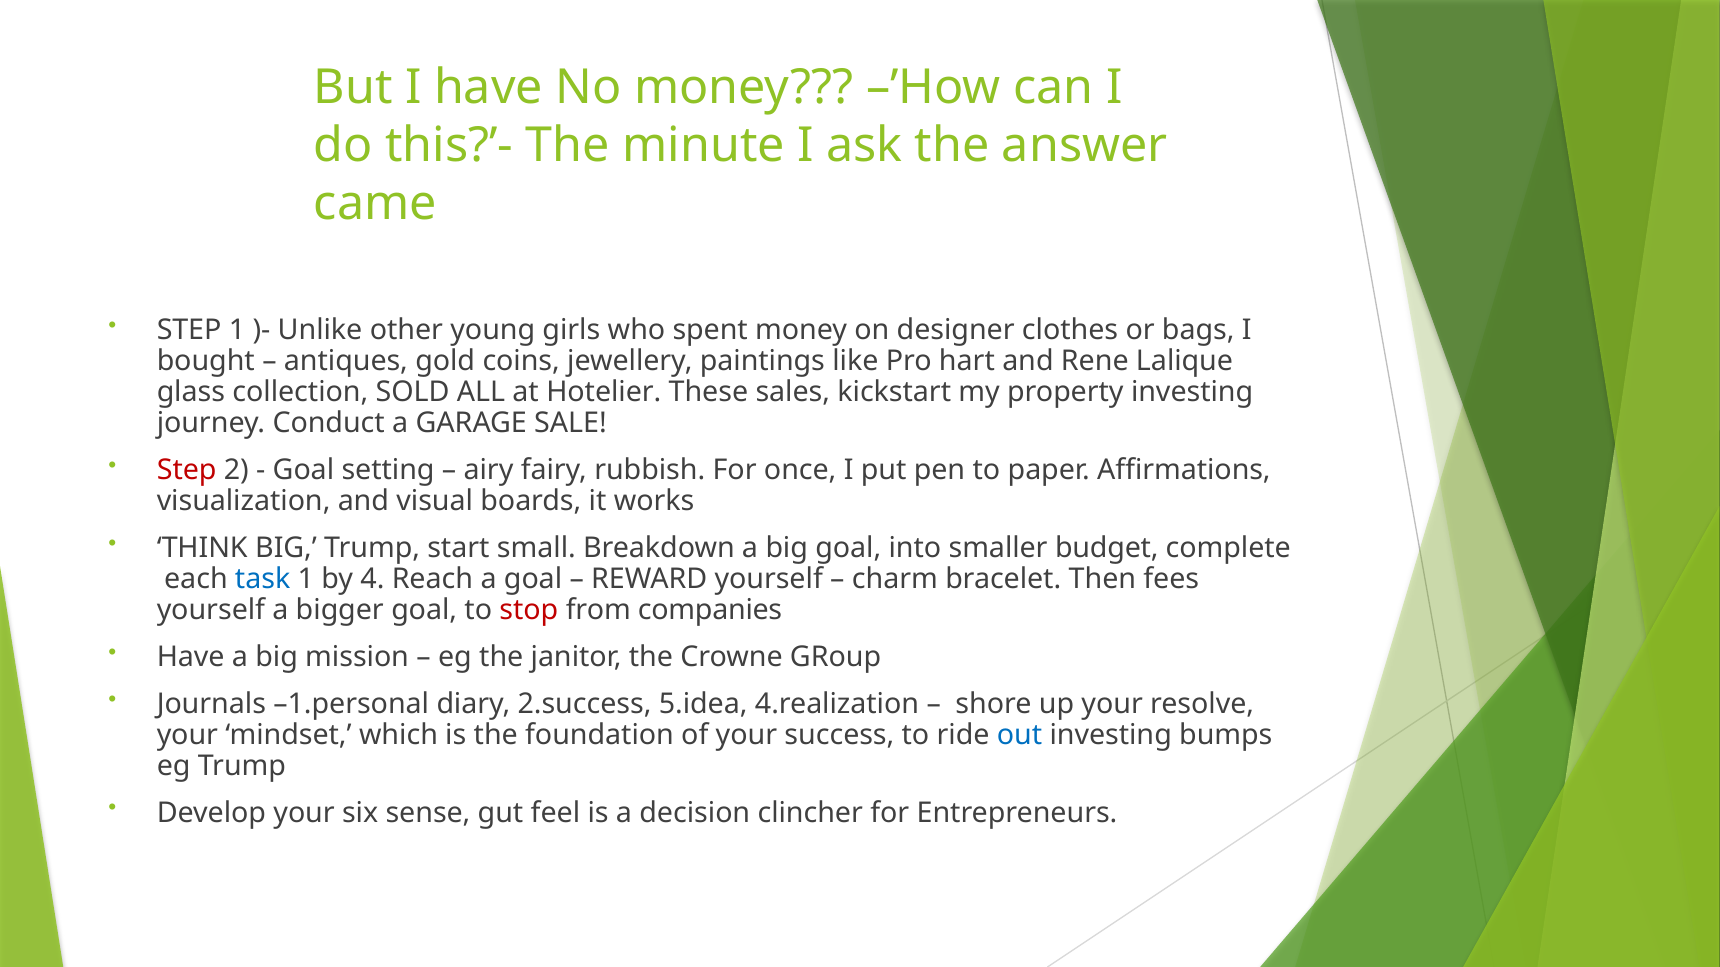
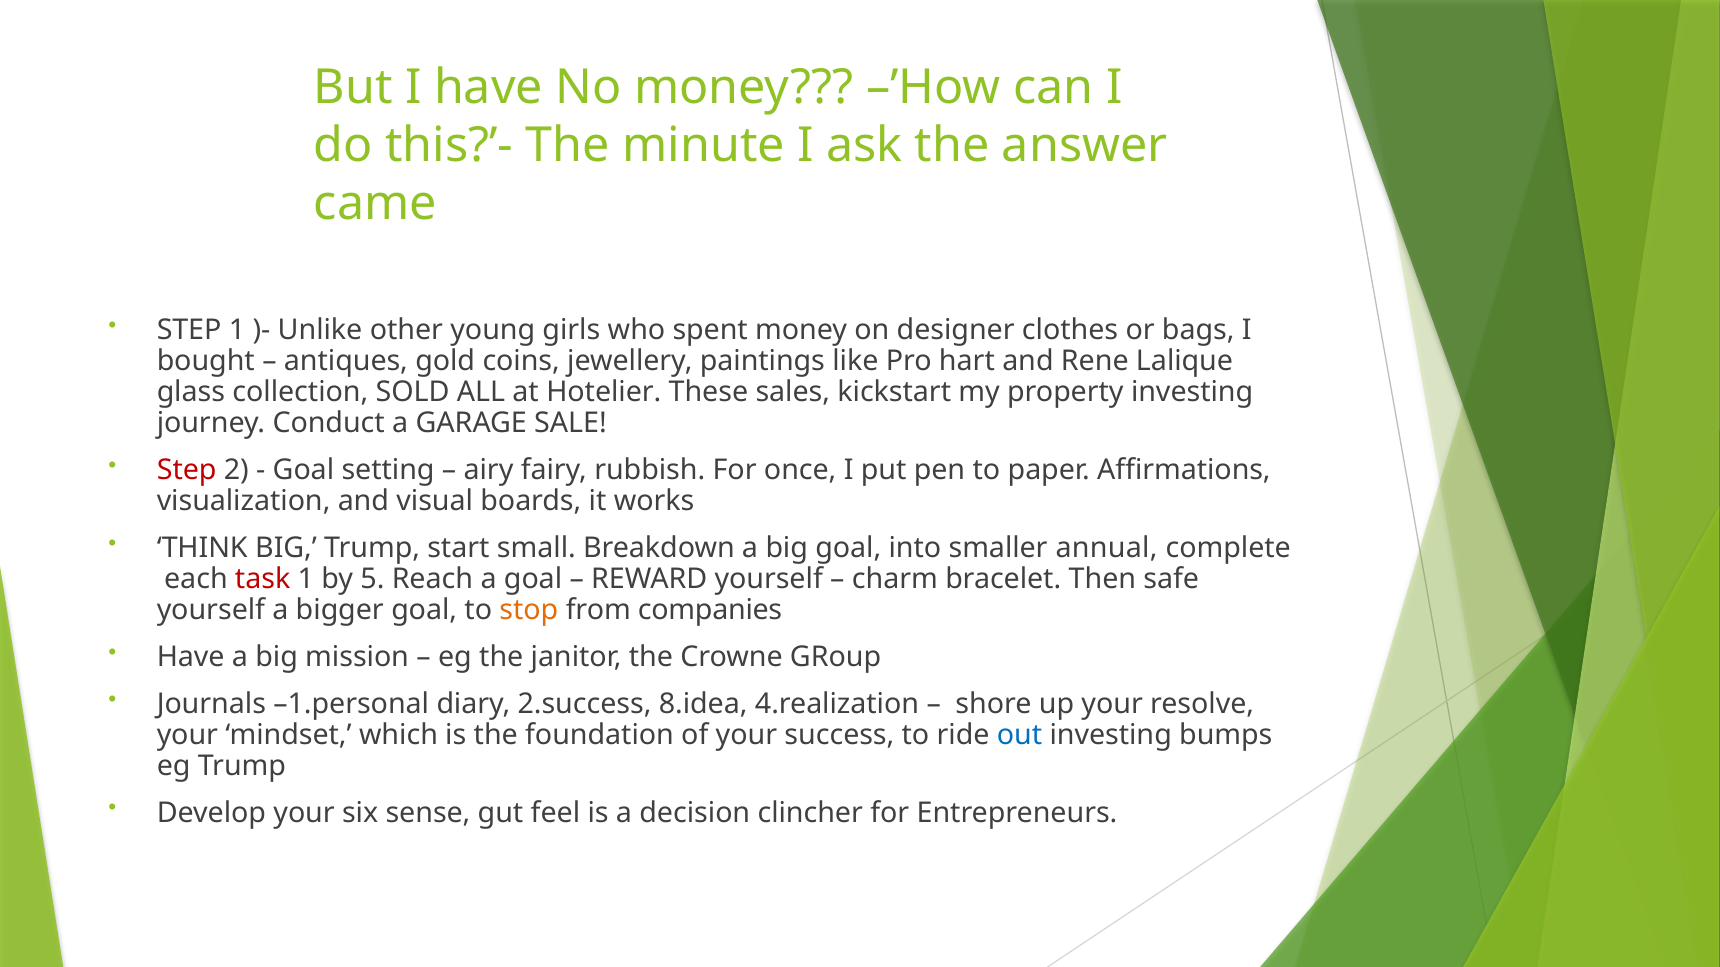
budget: budget -> annual
task colour: blue -> red
4: 4 -> 5
fees: fees -> safe
stop colour: red -> orange
5.idea: 5.idea -> 8.idea
